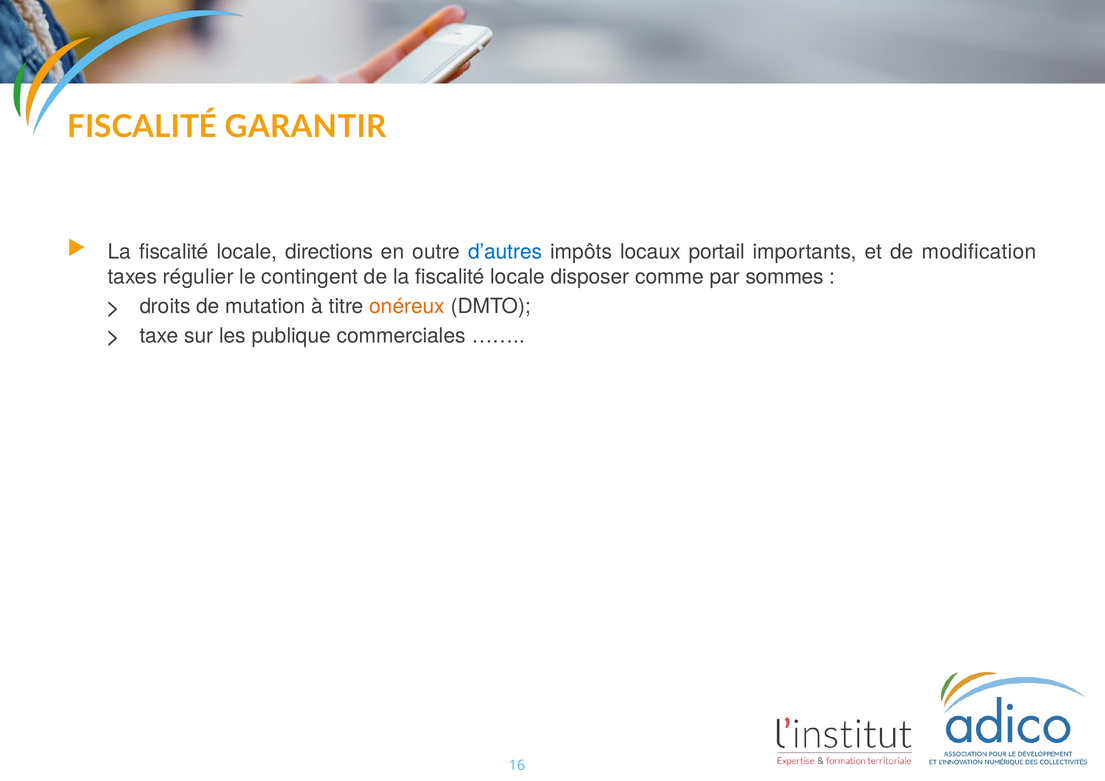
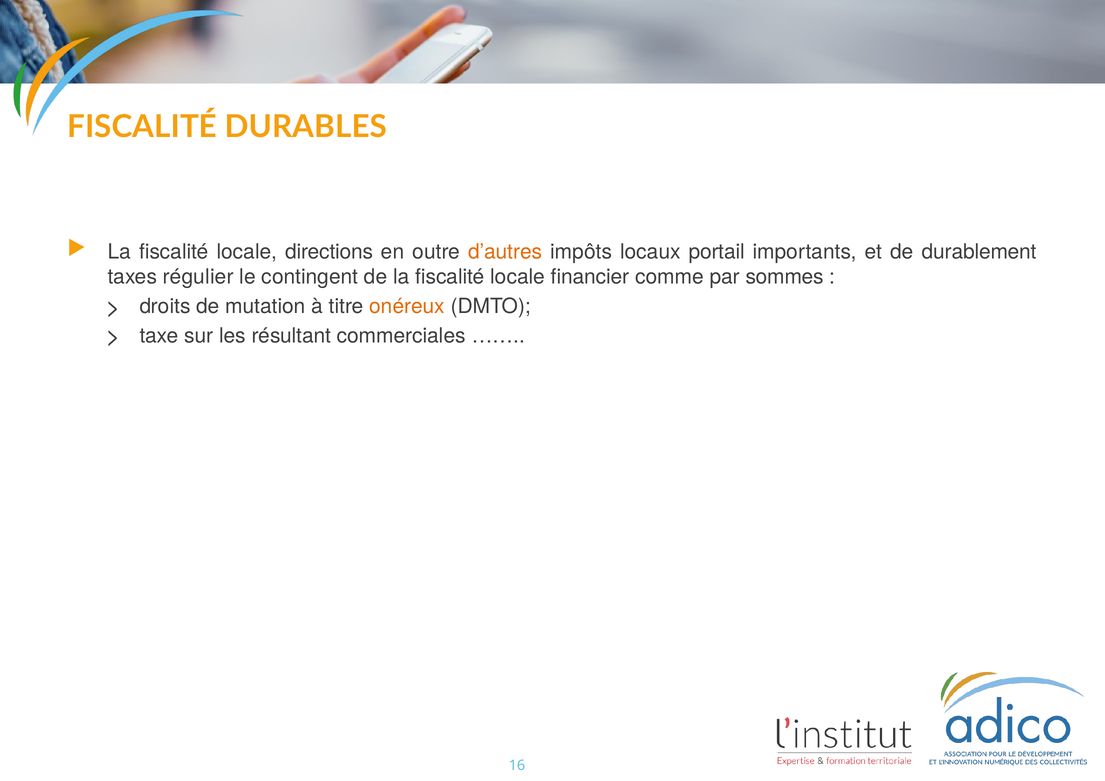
GARANTIR: GARANTIR -> DURABLES
d’autres colour: blue -> orange
modification: modification -> durablement
disposer: disposer -> financier
publique: publique -> résultant
